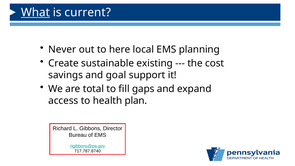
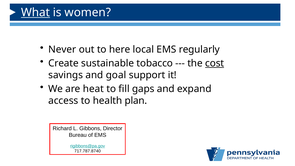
current: current -> women
planning: planning -> regularly
existing: existing -> tobacco
cost underline: none -> present
total: total -> heat
